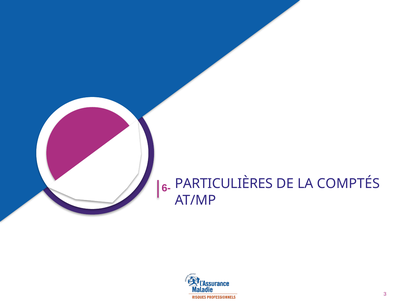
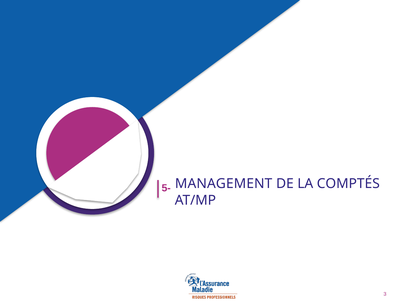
PARTICULIÈRES: PARTICULIÈRES -> MANAGEMENT
6-: 6- -> 5-
